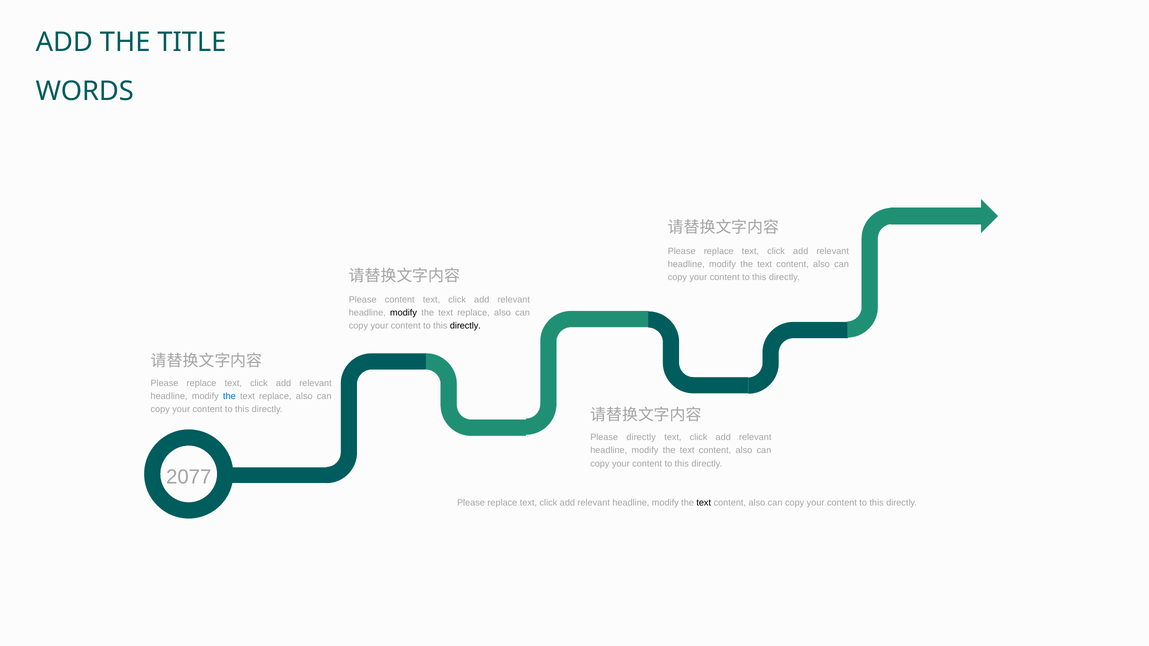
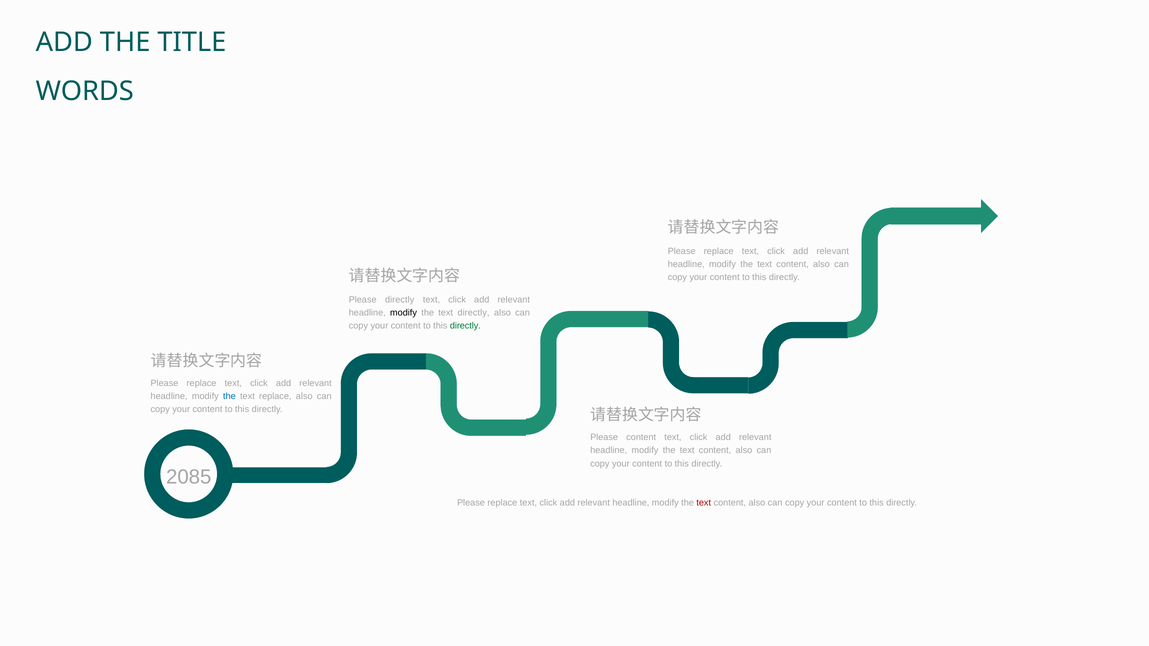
Please content: content -> directly
replace at (474, 313): replace -> directly
directly at (465, 326) colour: black -> green
Please directly: directly -> content
2077: 2077 -> 2085
text at (704, 503) colour: black -> red
